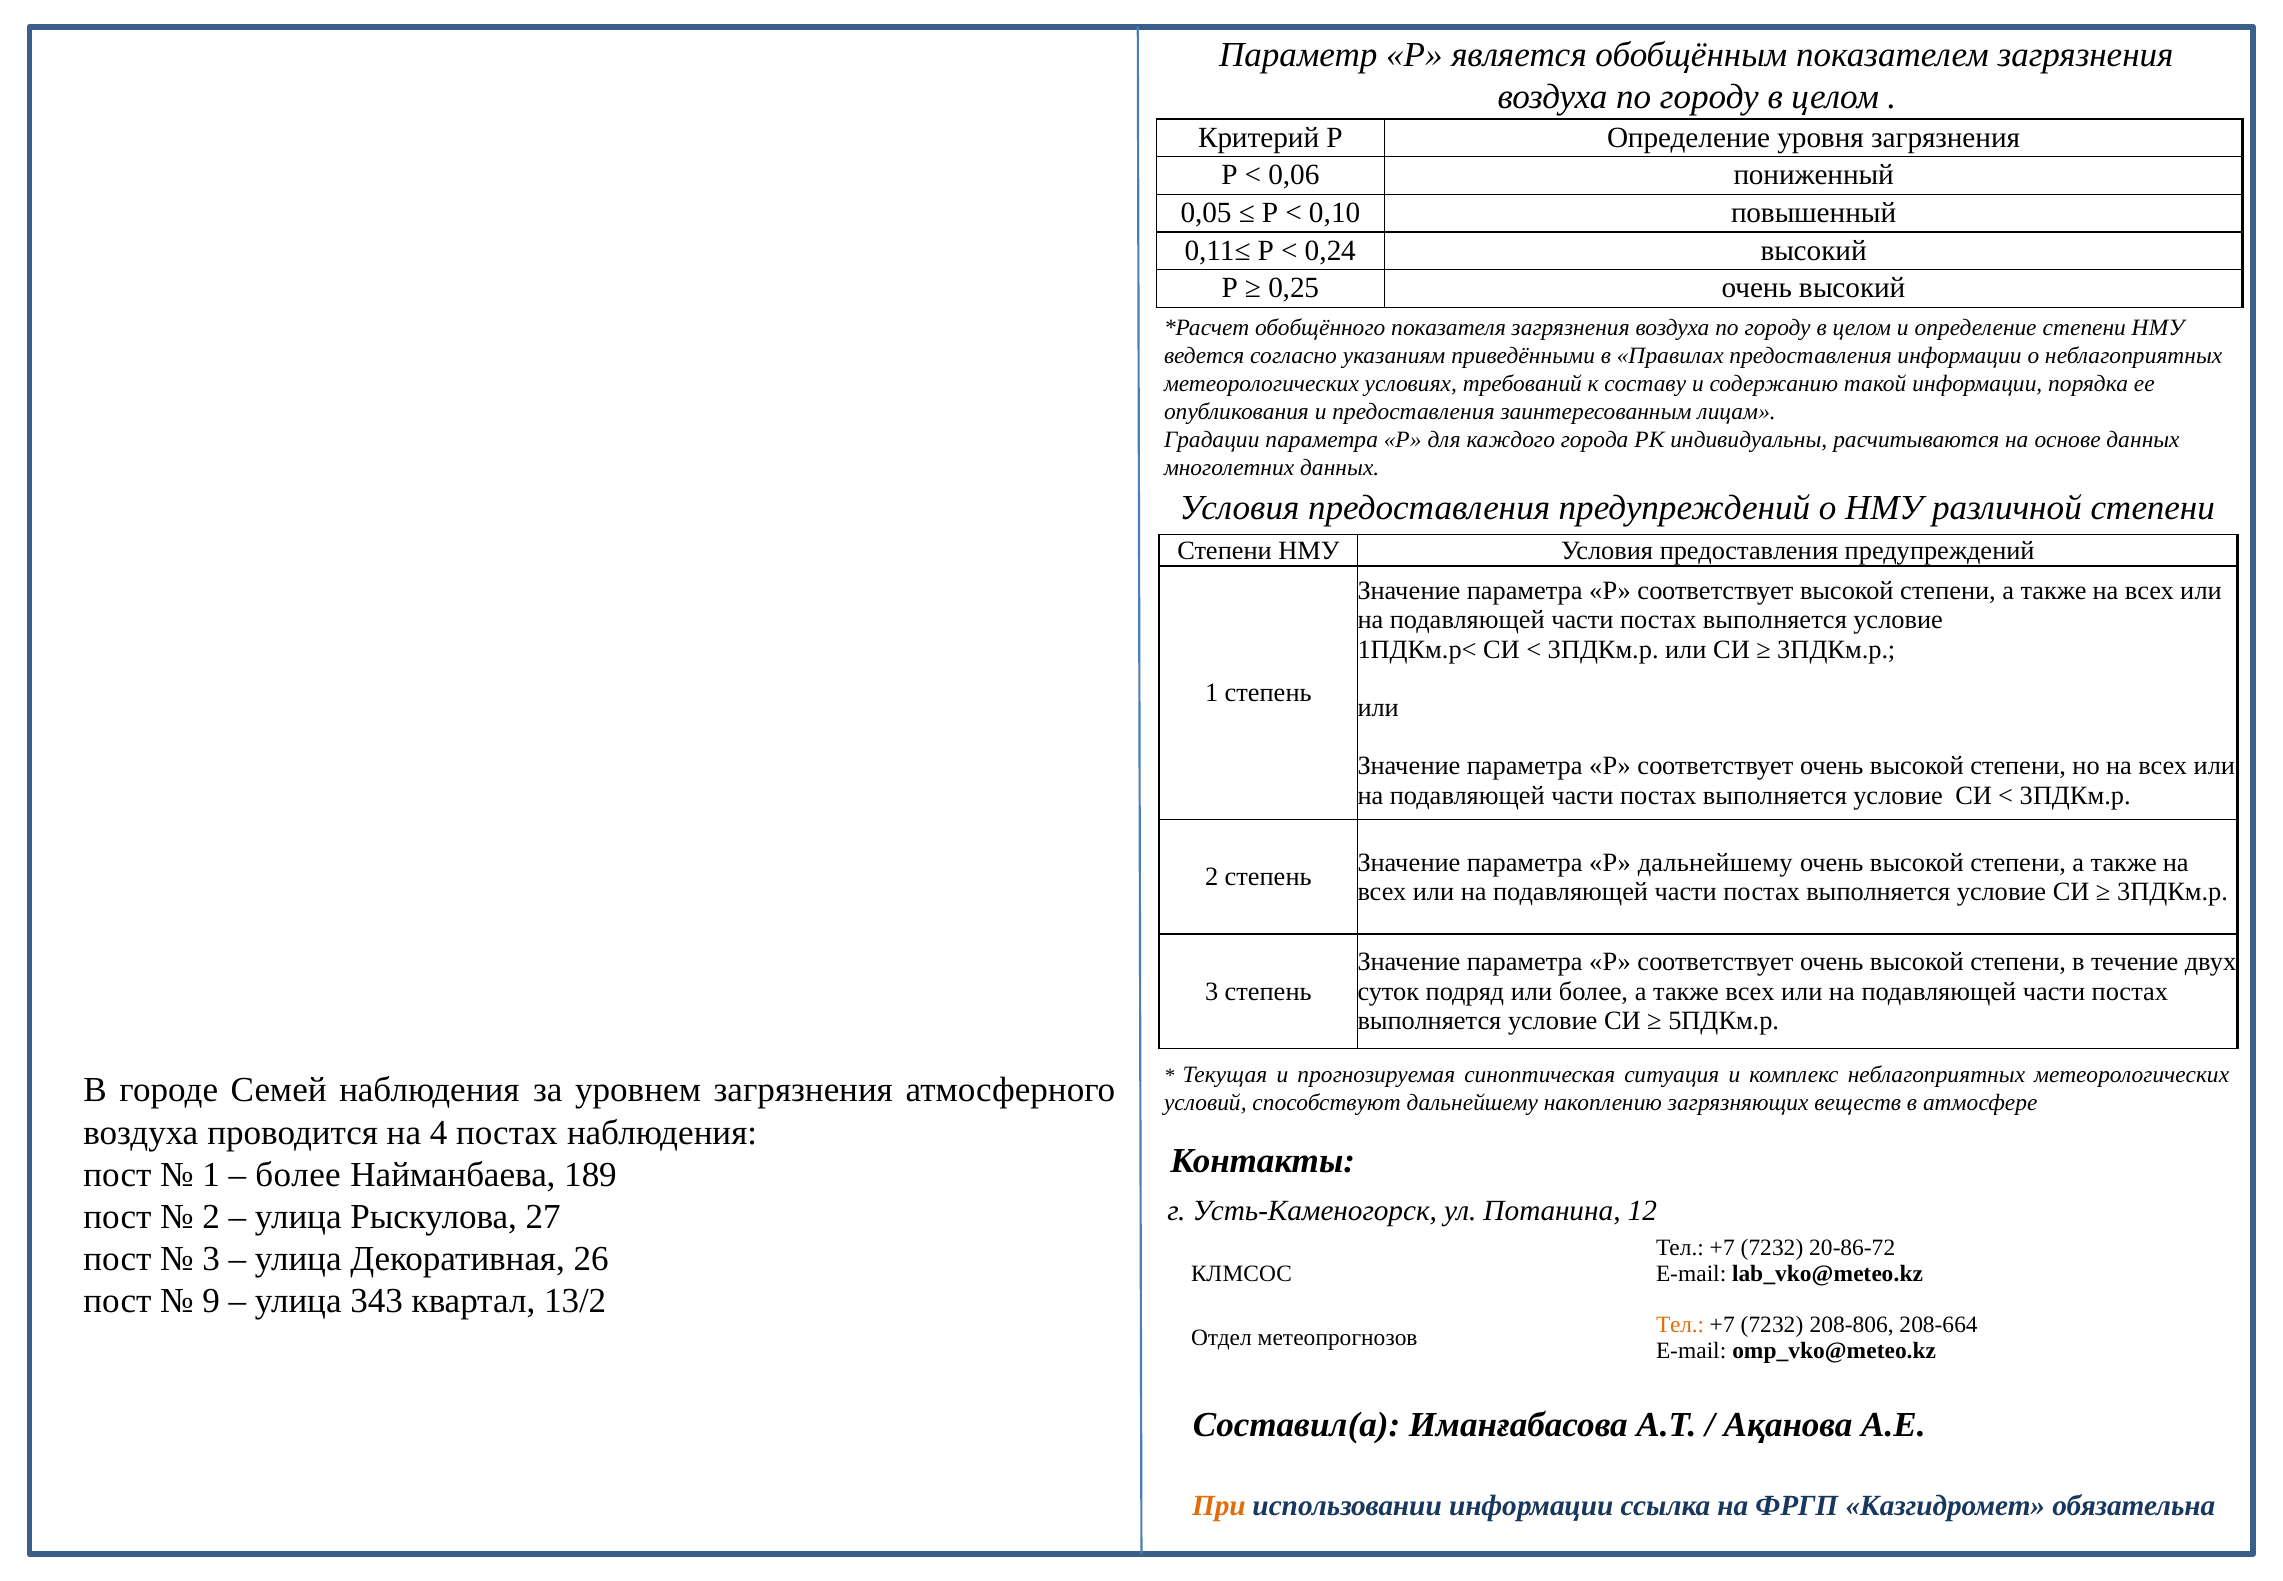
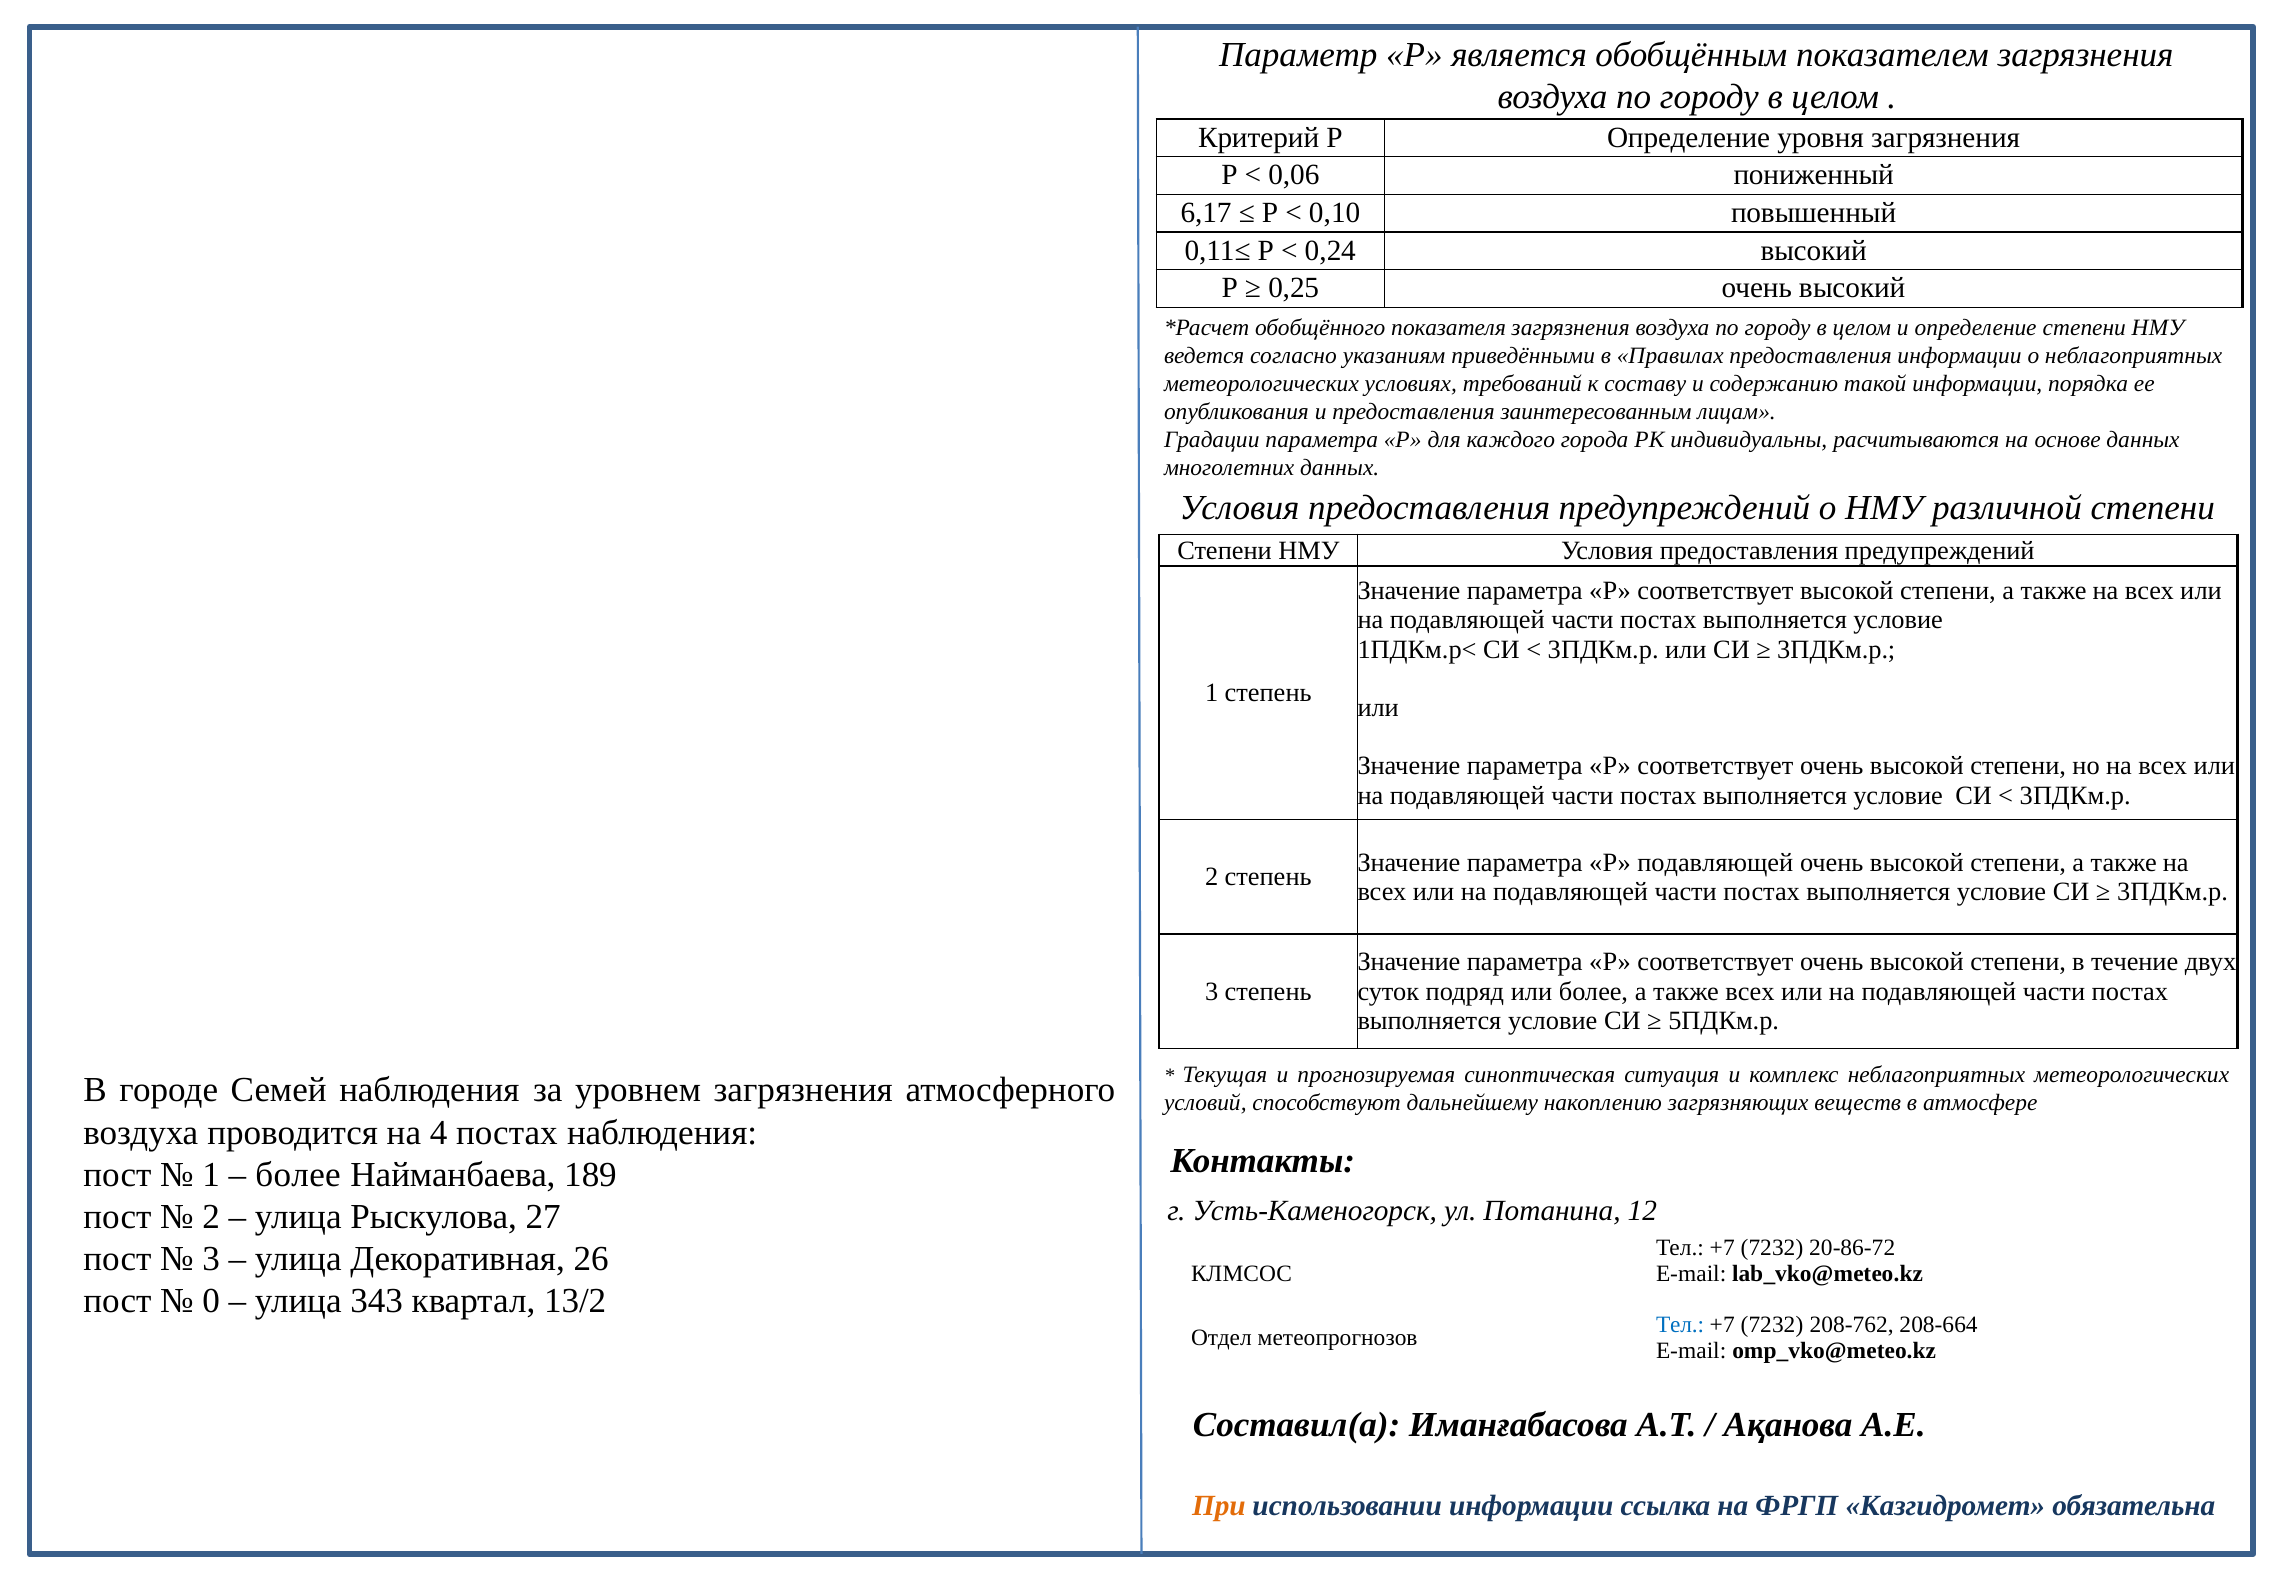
0,05: 0,05 -> 6,17
Р дальнейшему: дальнейшему -> подавляющей
9: 9 -> 0
Тел at (1680, 1324) colour: orange -> blue
208-806: 208-806 -> 208-762
